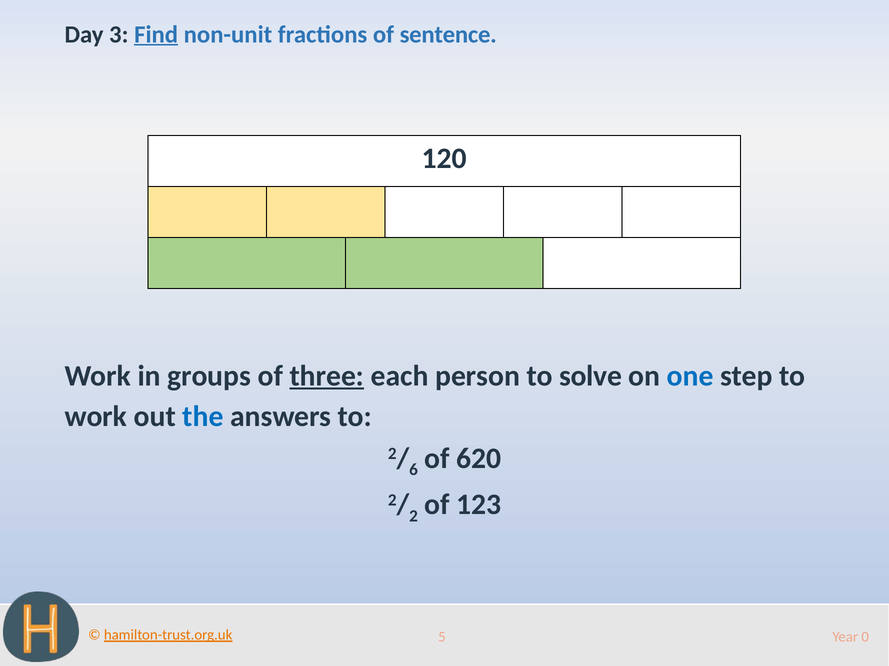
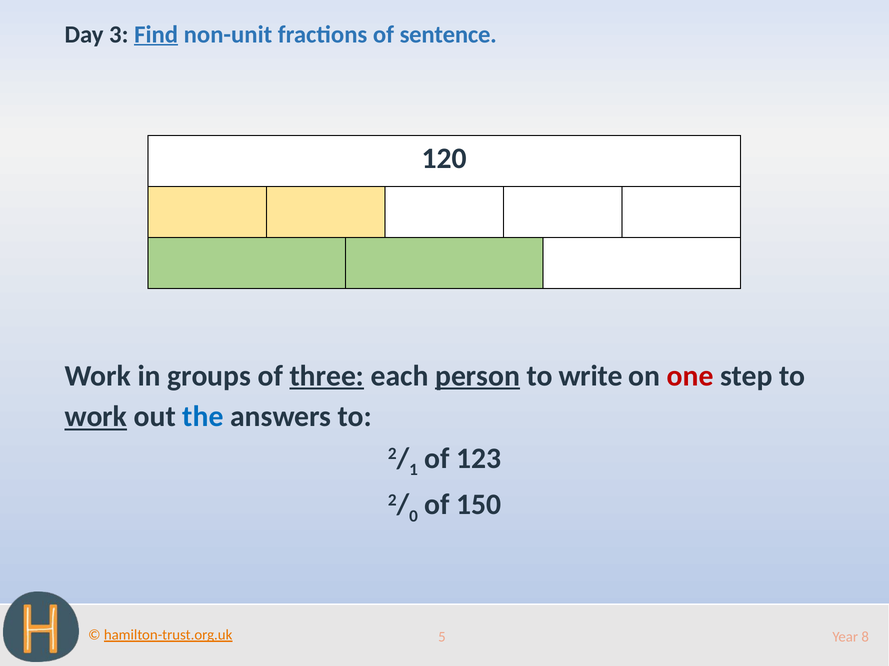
person underline: none -> present
solve: solve -> write
one colour: blue -> red
work at (96, 417) underline: none -> present
6: 6 -> 1
620: 620 -> 123
2: 2 -> 0
123: 123 -> 150
0: 0 -> 8
